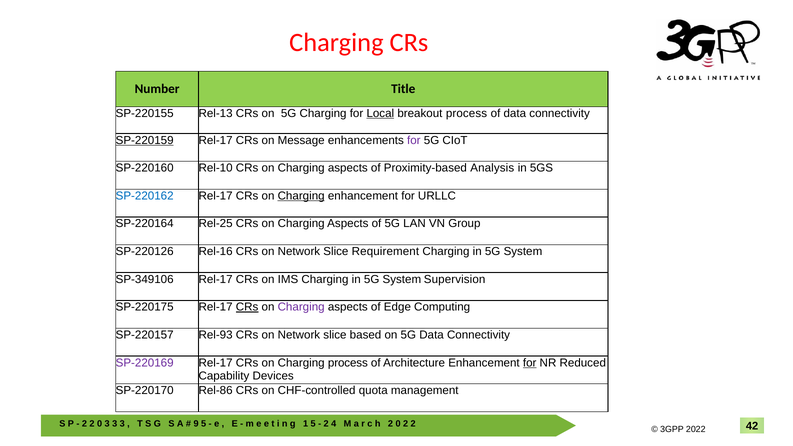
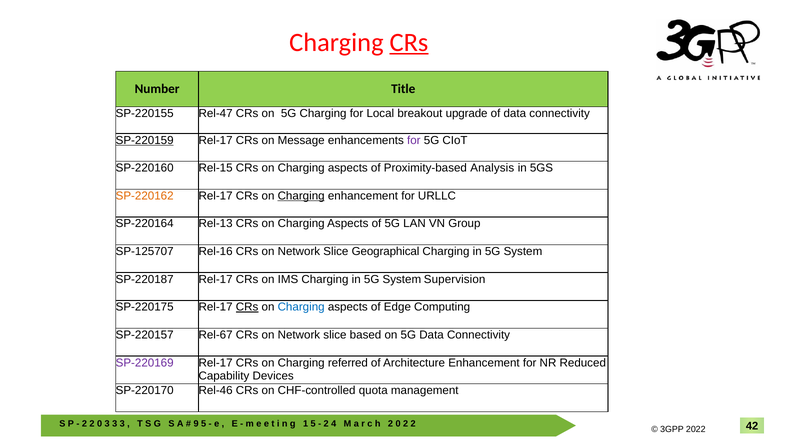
CRs at (409, 42) underline: none -> present
Rel-13: Rel-13 -> Rel-47
Local underline: present -> none
breakout process: process -> upgrade
Rel-10: Rel-10 -> Rel-15
SP-220162 colour: blue -> orange
Rel-25: Rel-25 -> Rel-13
SP-220126: SP-220126 -> SP-125707
Requirement: Requirement -> Geographical
SP-349106: SP-349106 -> SP-220187
Charging at (301, 307) colour: purple -> blue
Rel-93: Rel-93 -> Rel-67
Charging process: process -> referred
for at (530, 363) underline: present -> none
Rel-86: Rel-86 -> Rel-46
